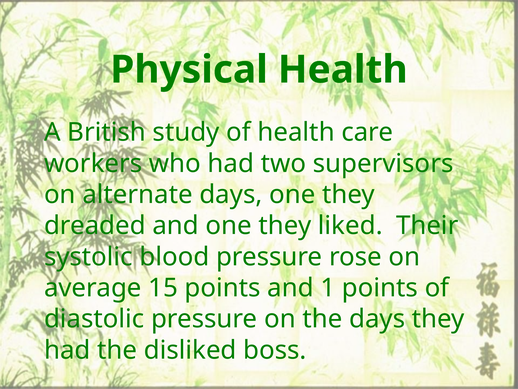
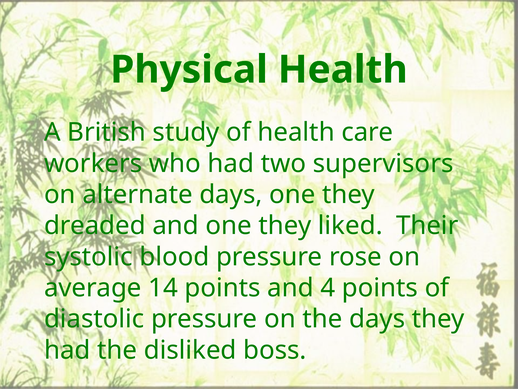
15: 15 -> 14
1: 1 -> 4
